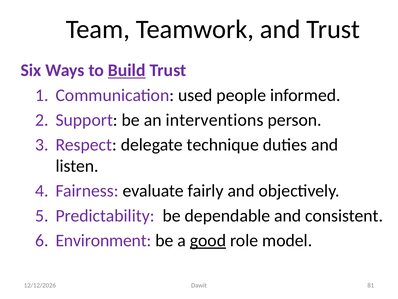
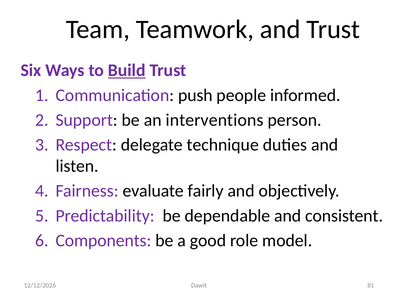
used: used -> push
Environment: Environment -> Components
good underline: present -> none
